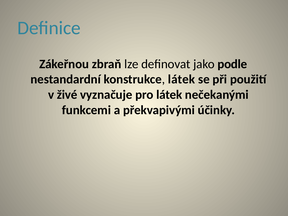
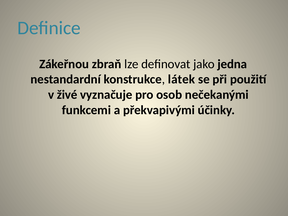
podle: podle -> jedna
pro látek: látek -> osob
